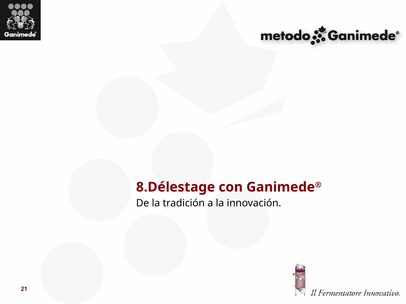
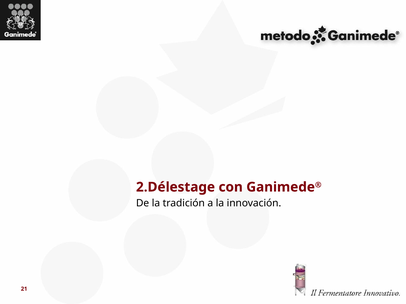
8.Délestage: 8.Délestage -> 2.Délestage
